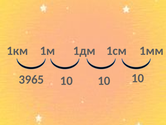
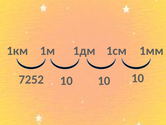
3965: 3965 -> 7252
